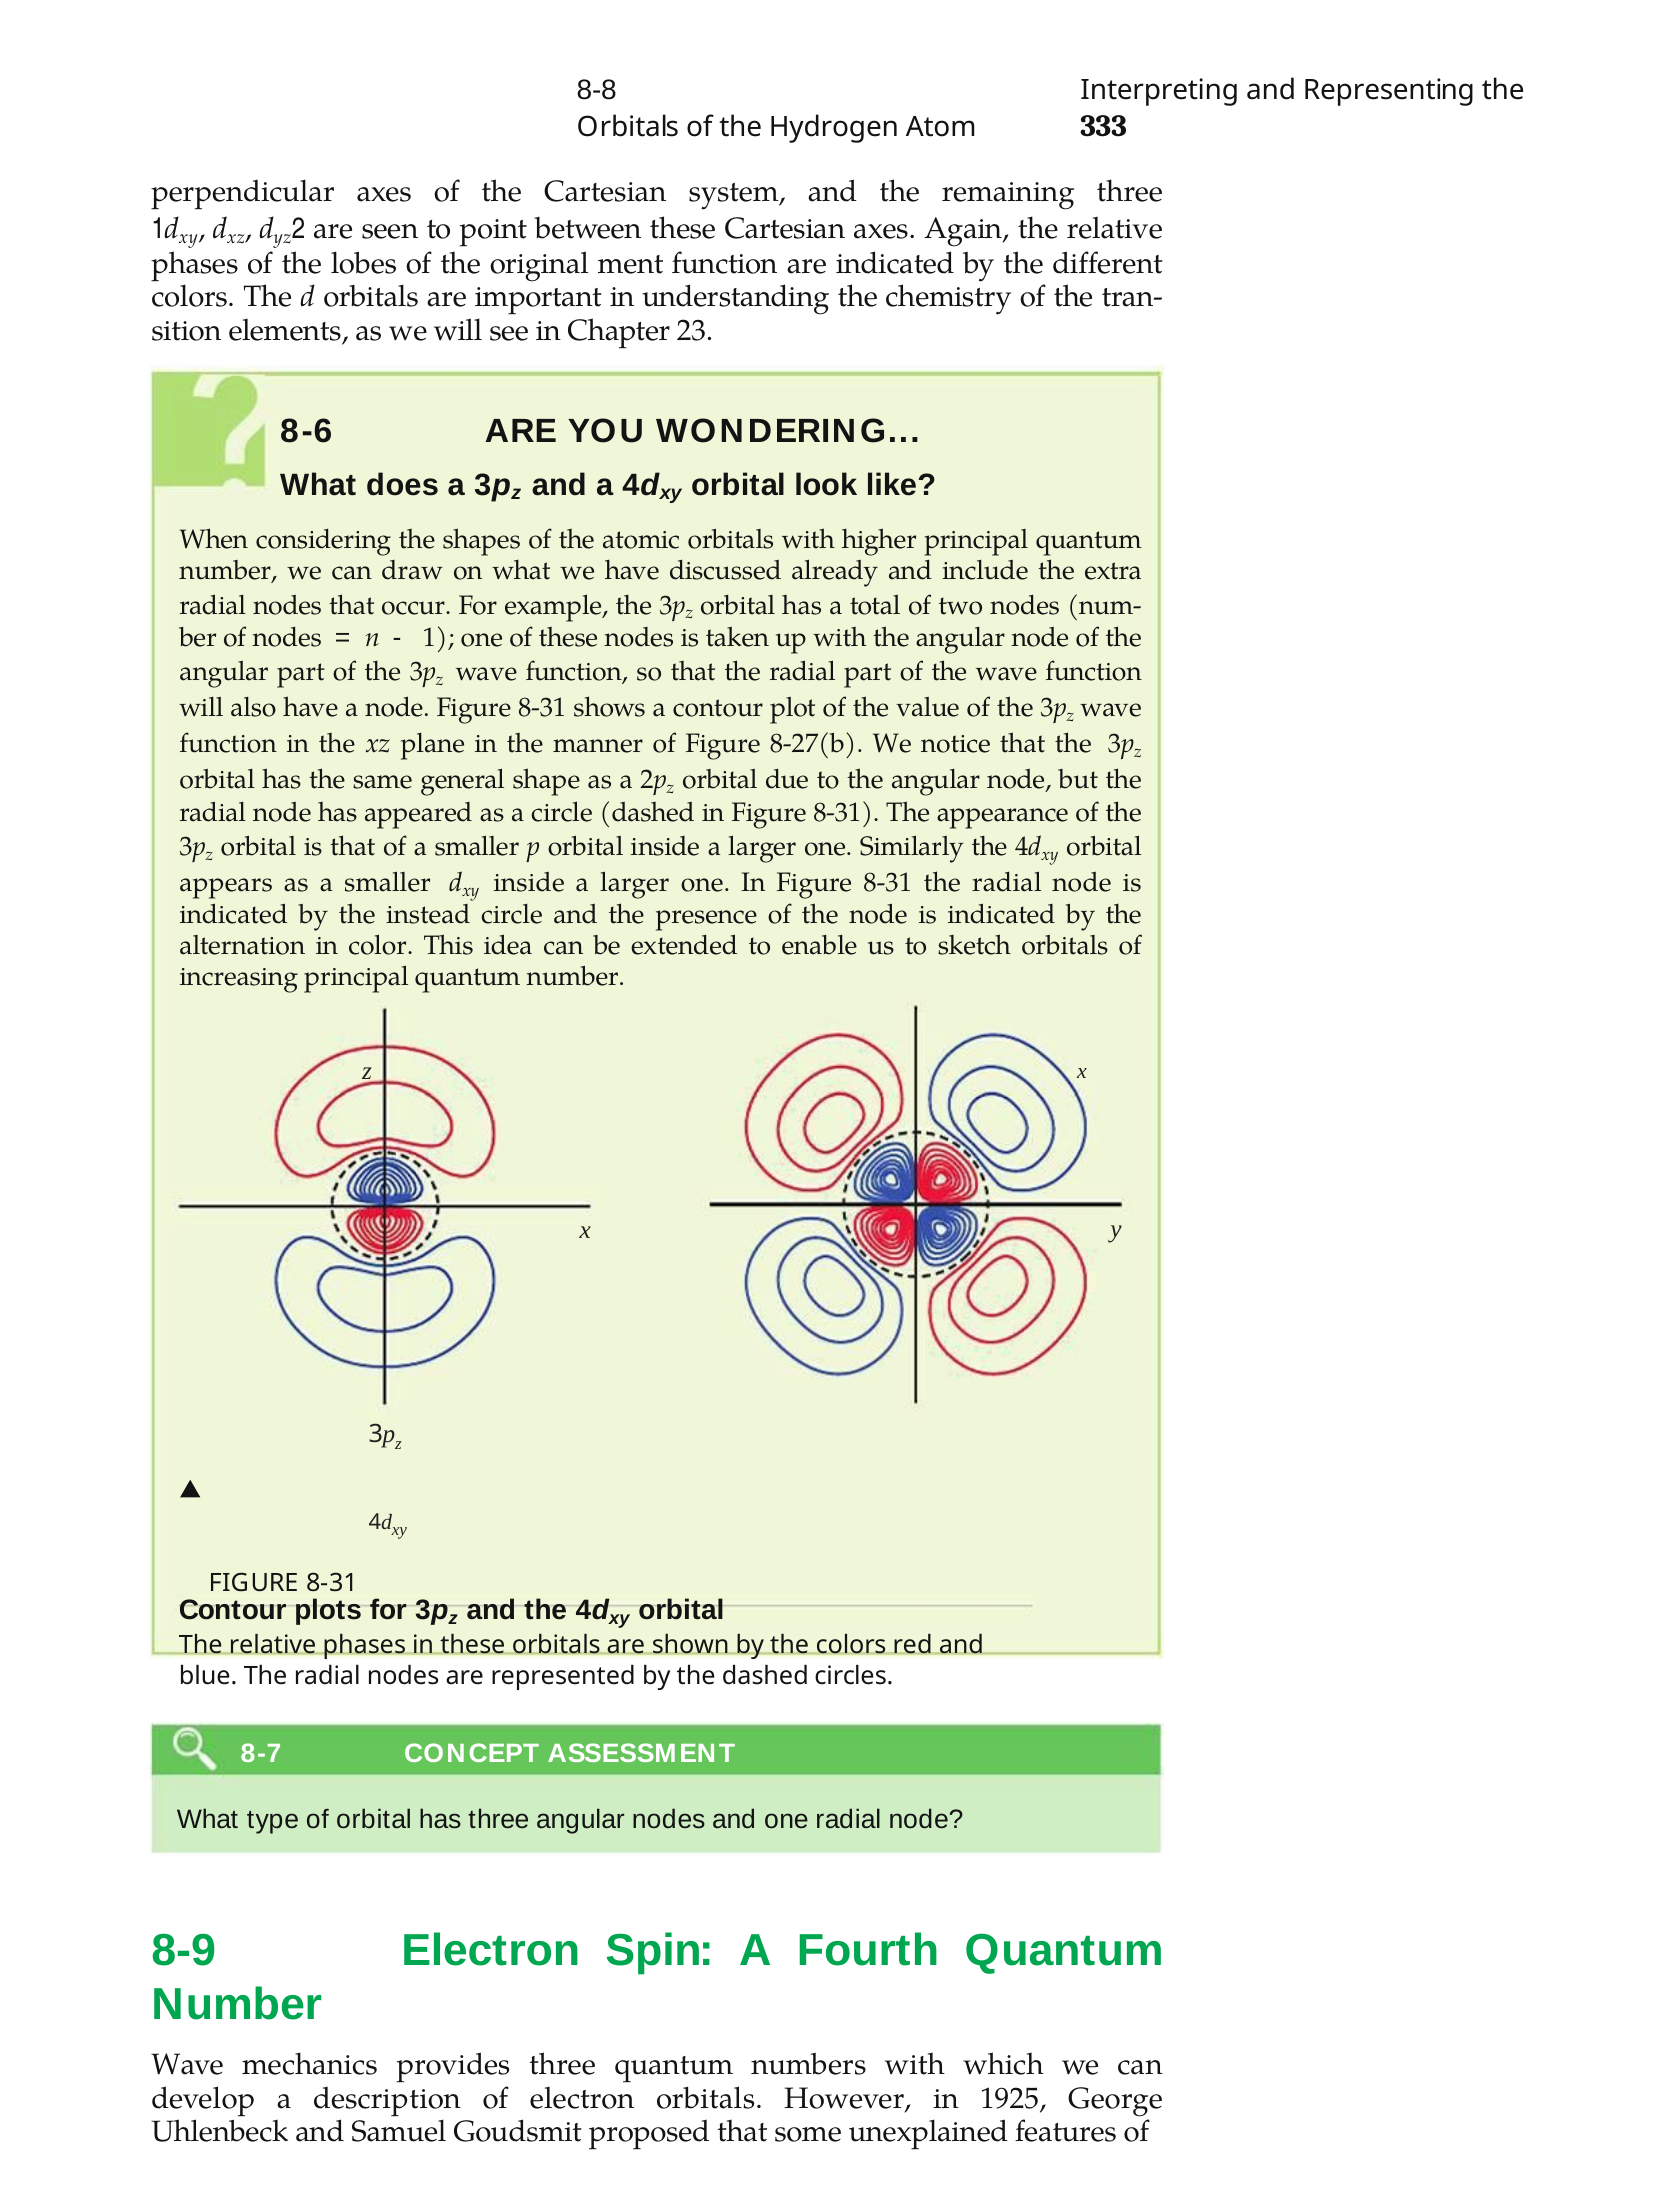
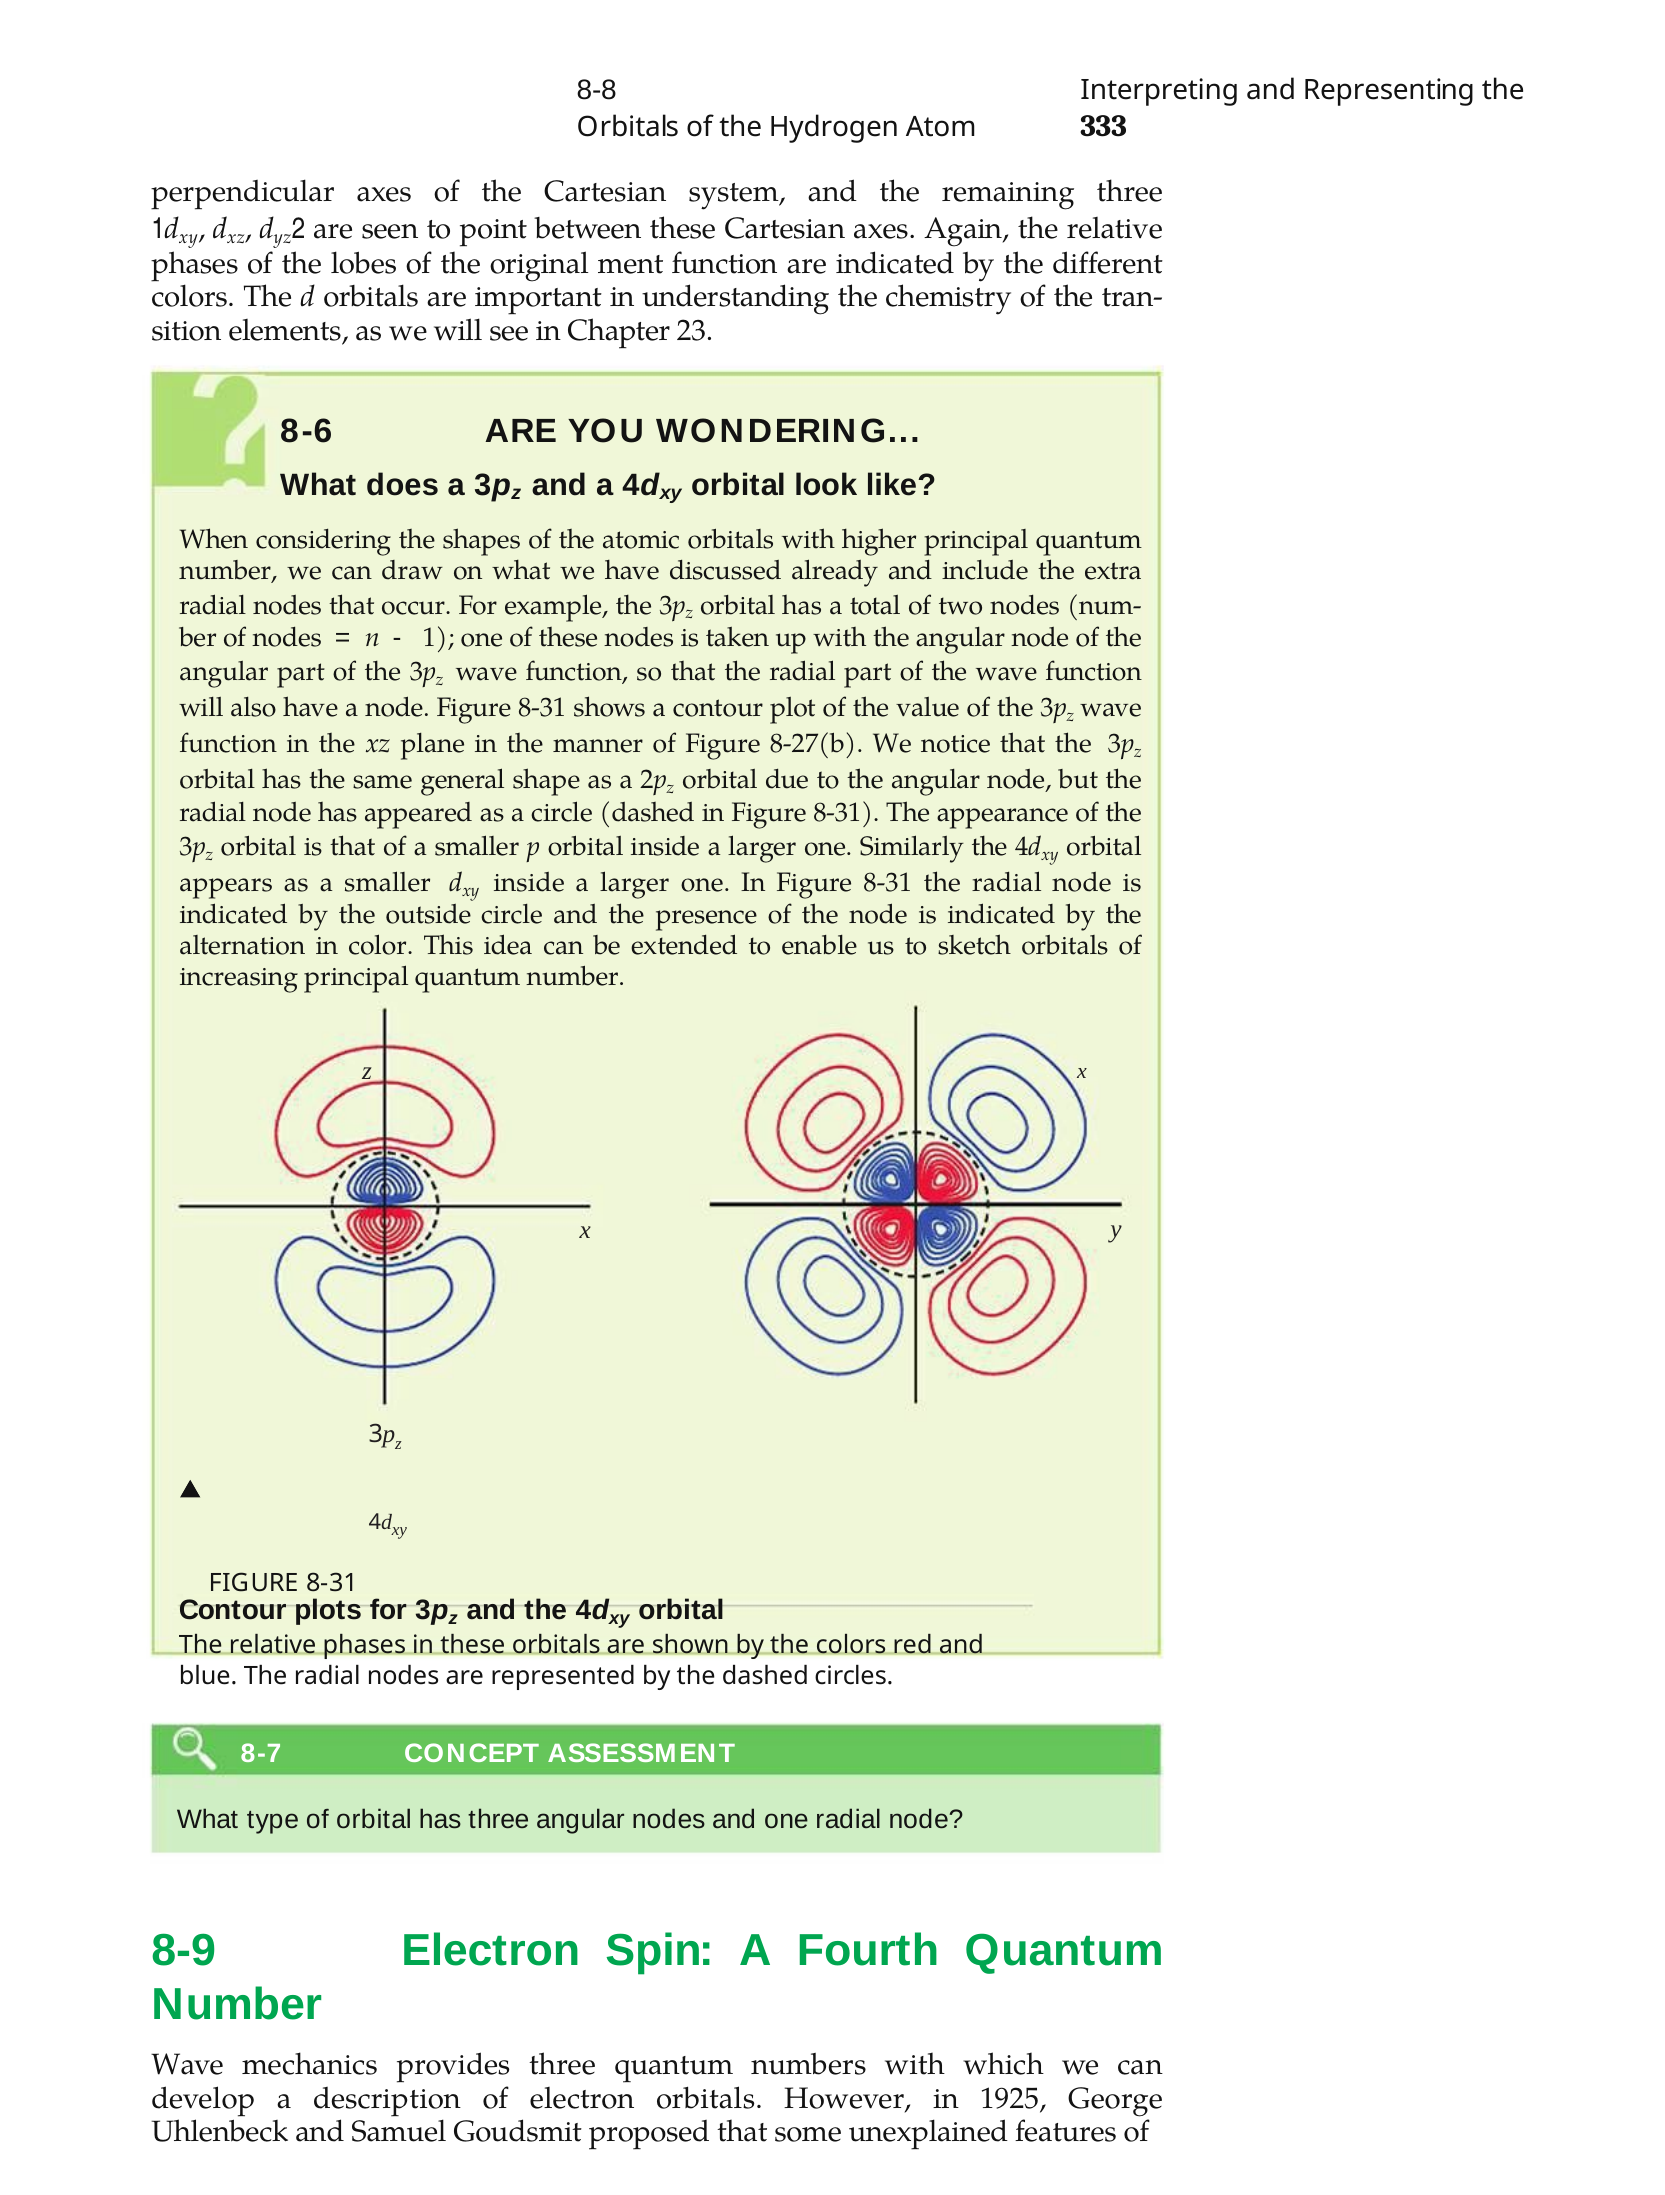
instead: instead -> outside
